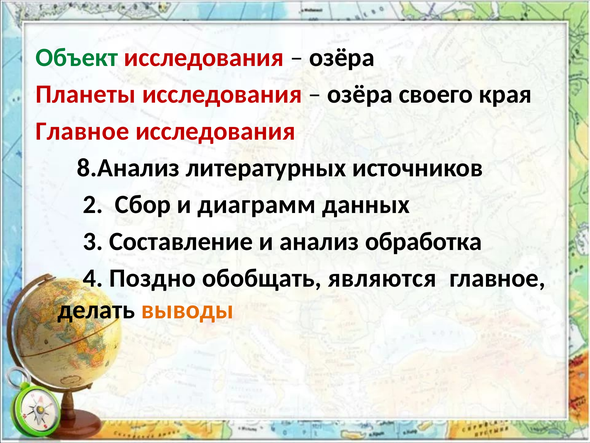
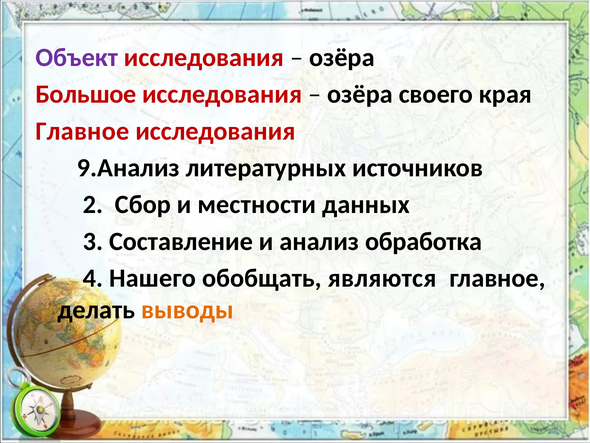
Объект colour: green -> purple
Планеты: Планеты -> Большое
8.Анализ: 8.Анализ -> 9.Анализ
диаграмм: диаграмм -> местности
Поздно: Поздно -> Нашего
